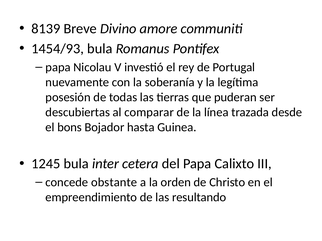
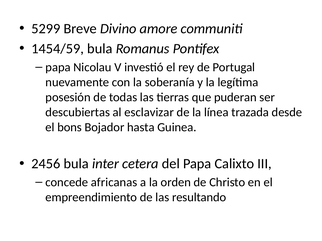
8139: 8139 -> 5299
1454/93: 1454/93 -> 1454/59
comparar: comparar -> esclavizar
1245: 1245 -> 2456
obstante: obstante -> africanas
